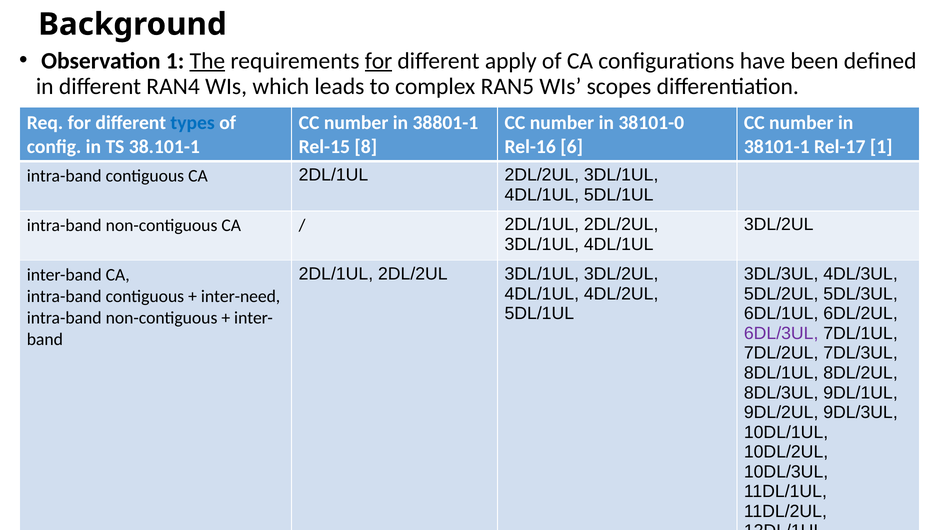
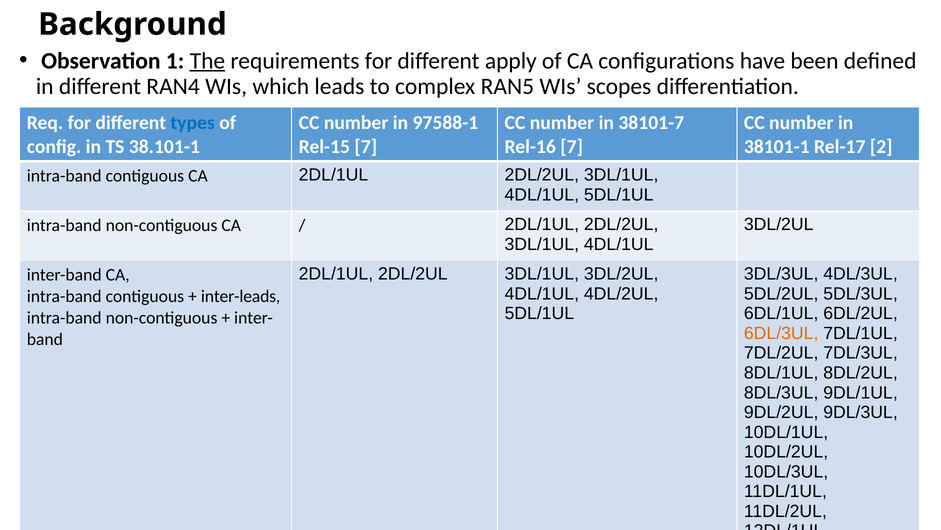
for at (379, 61) underline: present -> none
38801-1: 38801-1 -> 97588-1
38101-0: 38101-0 -> 38101-7
Rel-15 8: 8 -> 7
Rel-16 6: 6 -> 7
Rel-17 1: 1 -> 2
inter-need: inter-need -> inter-leads
6DL/3UL colour: purple -> orange
